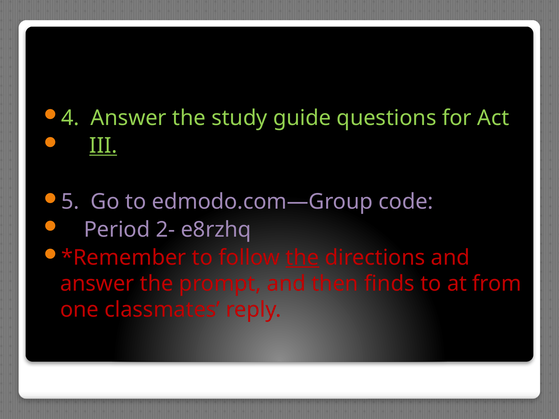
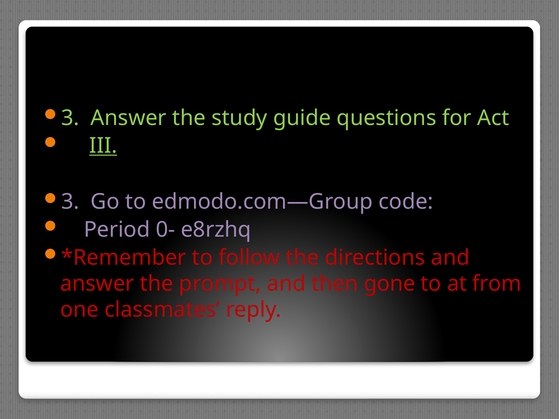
4 at (70, 118): 4 -> 3
5 at (70, 202): 5 -> 3
2-: 2- -> 0-
the at (302, 258) underline: present -> none
finds: finds -> gone
